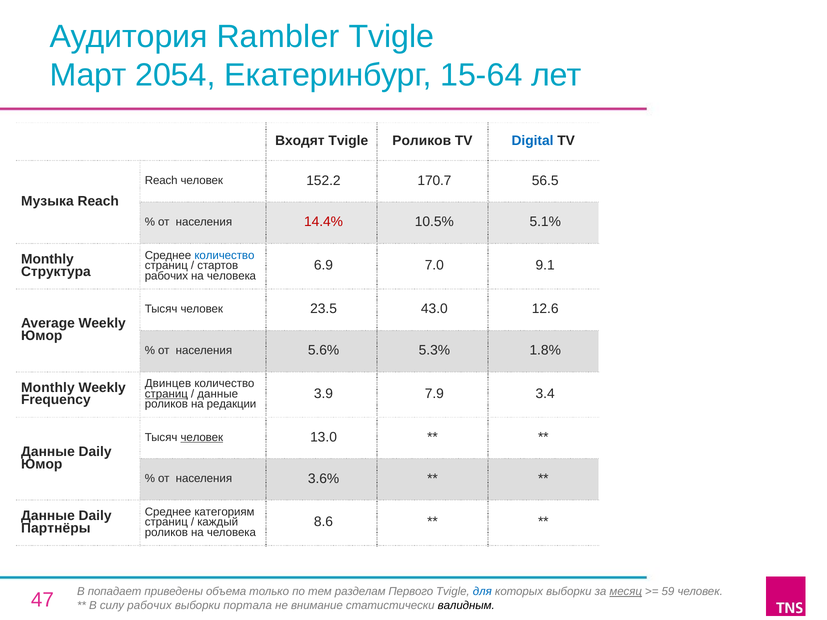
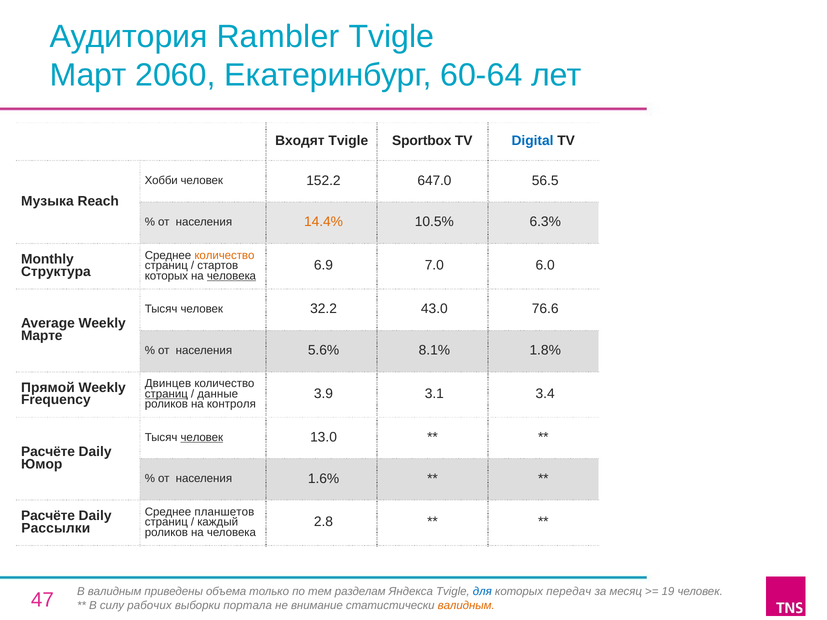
2054: 2054 -> 2060
15-64: 15-64 -> 60-64
Tvigle Роликов: Роликов -> Sportbox
Reach at (161, 181): Reach -> Хобби
170.7: 170.7 -> 647.0
14.4% colour: red -> orange
5.1%: 5.1% -> 6.3%
количество at (224, 255) colour: blue -> orange
9.1: 9.1 -> 6.0
рабочих at (166, 276): рабочих -> которых
человека at (231, 276) underline: none -> present
23.5: 23.5 -> 32.2
12.6: 12.6 -> 76.6
Юмор at (42, 336): Юмор -> Марте
5.3%: 5.3% -> 8.1%
Monthly at (48, 388): Monthly -> Прямой
7.9: 7.9 -> 3.1
редакции: редакции -> контроля
Данные at (48, 452): Данные -> Расчёте
3.6%: 3.6% -> 1.6%
категориям: категориям -> планшетов
Данные at (48, 516): Данные -> Расчёте
8.6: 8.6 -> 2.8
Партнёры: Партнёры -> Рассылки
В попадает: попадает -> валидным
Первого: Первого -> Яндекса
которых выборки: выборки -> передач
месяц underline: present -> none
59: 59 -> 19
валидным at (466, 606) colour: black -> orange
